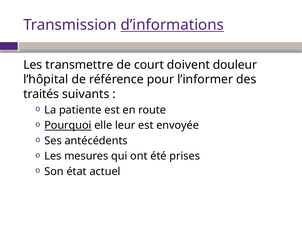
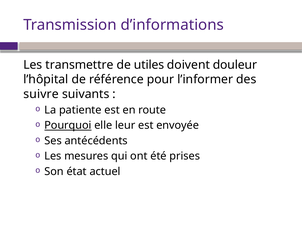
d’informations underline: present -> none
court: court -> utiles
traités: traités -> suivre
